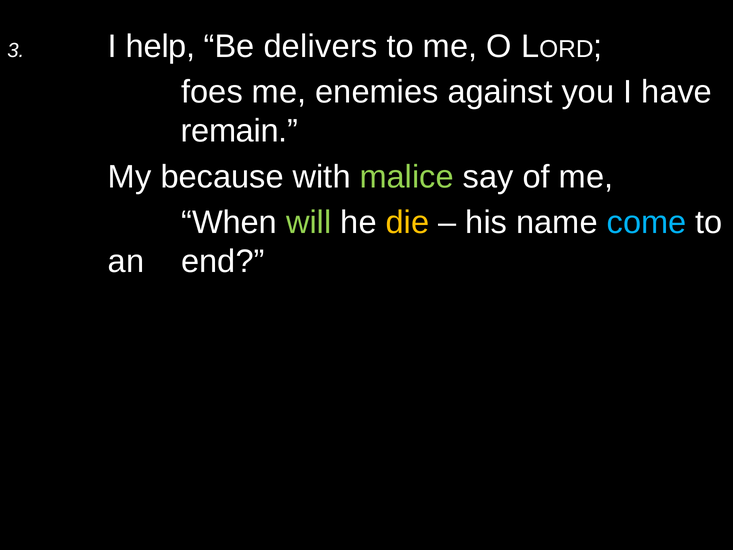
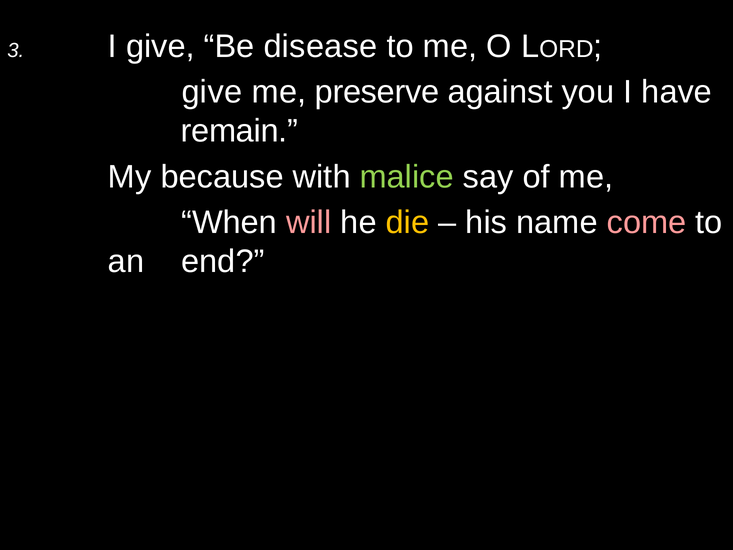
I help: help -> give
delivers: delivers -> disease
foes at (212, 92): foes -> give
enemies: enemies -> preserve
will colour: light green -> pink
come colour: light blue -> pink
